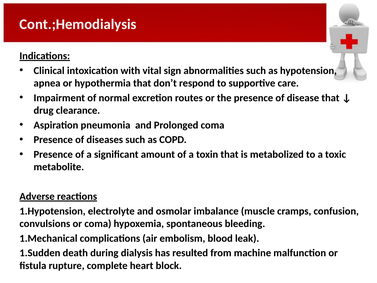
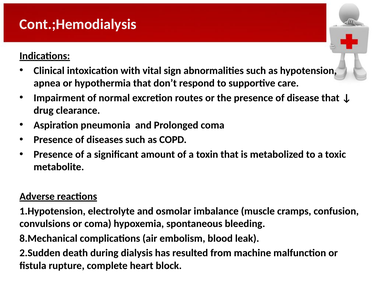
1.Mechanical: 1.Mechanical -> 8.Mechanical
1.Sudden: 1.Sudden -> 2.Sudden
